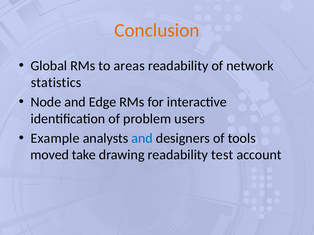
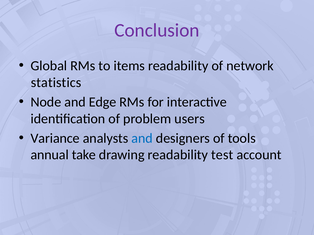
Conclusion colour: orange -> purple
areas: areas -> items
Example: Example -> Variance
moved: moved -> annual
